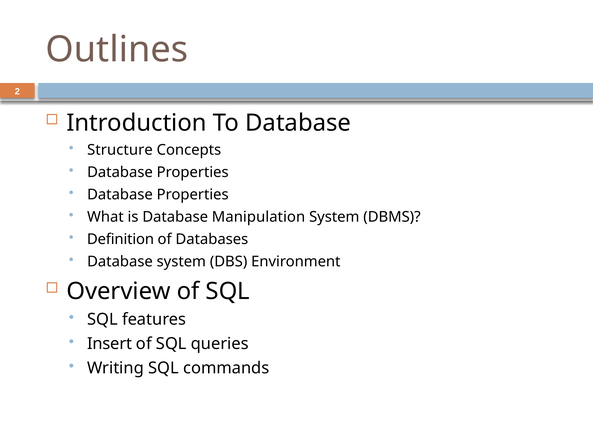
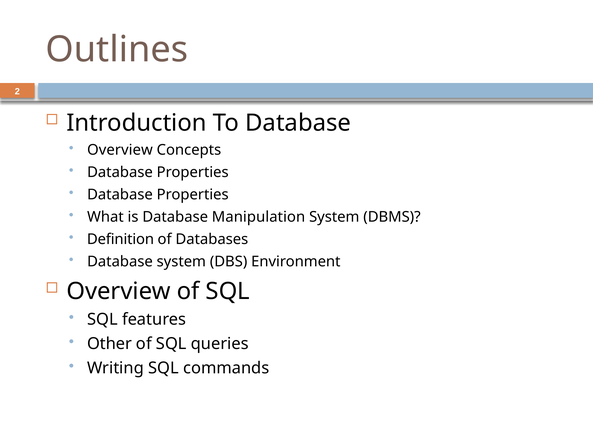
Structure at (120, 150): Structure -> Overview
Insert: Insert -> Other
